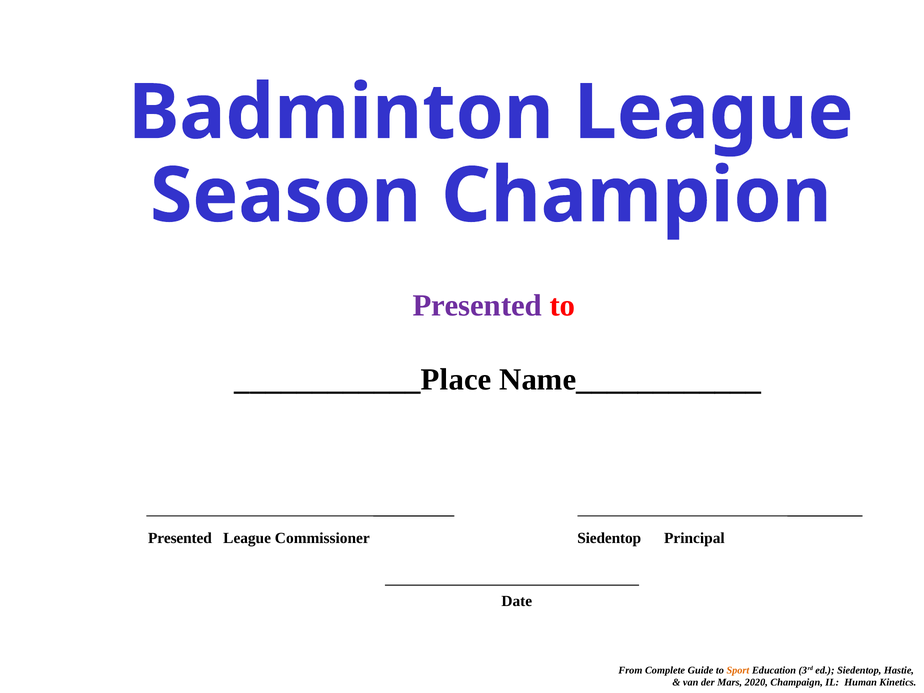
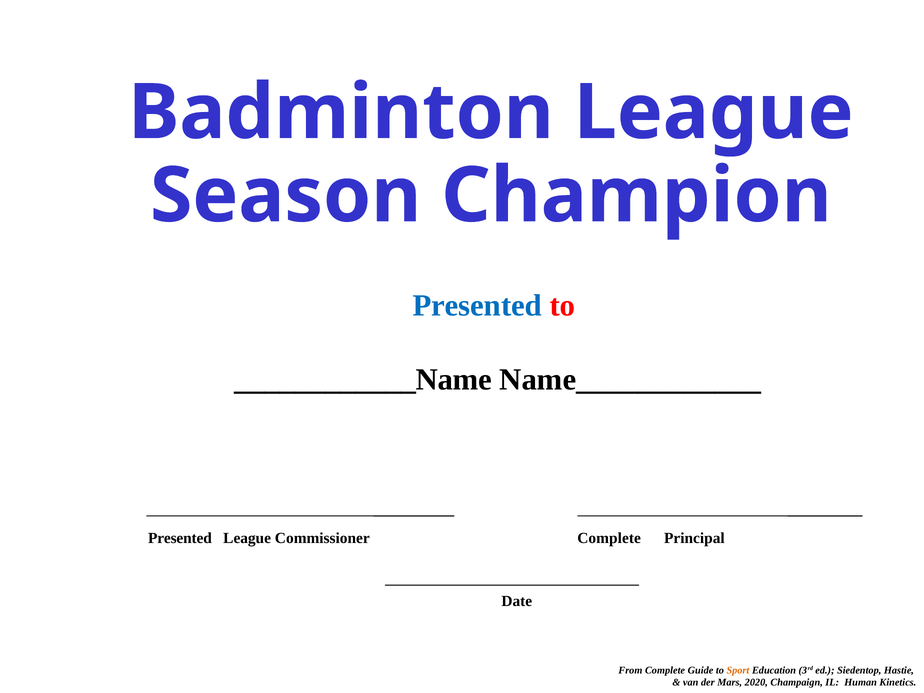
Presented at (477, 306) colour: purple -> blue
____________Place: ____________Place -> ____________Name
Siedentop at (609, 538): Siedentop -> Complete
